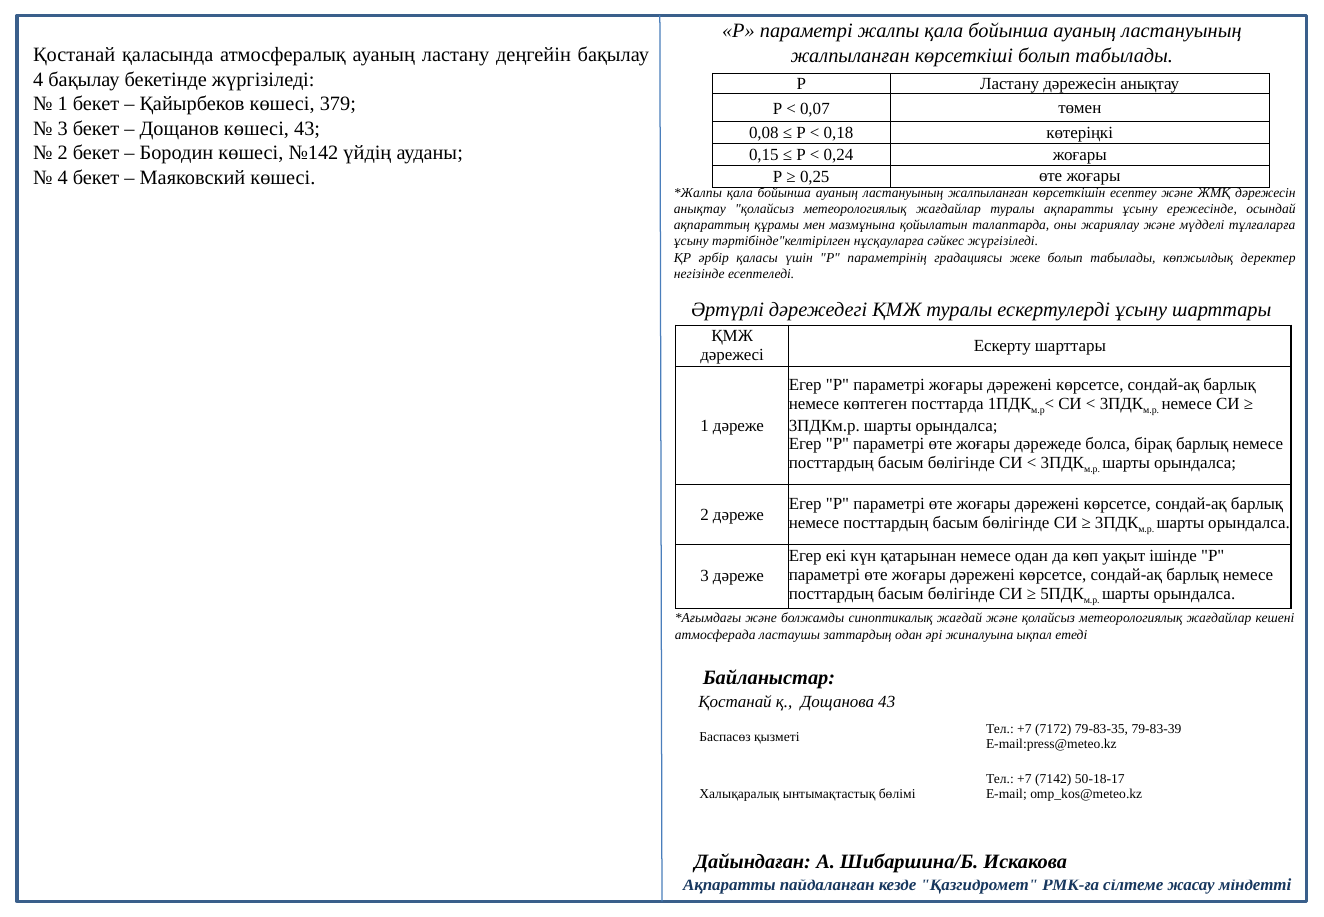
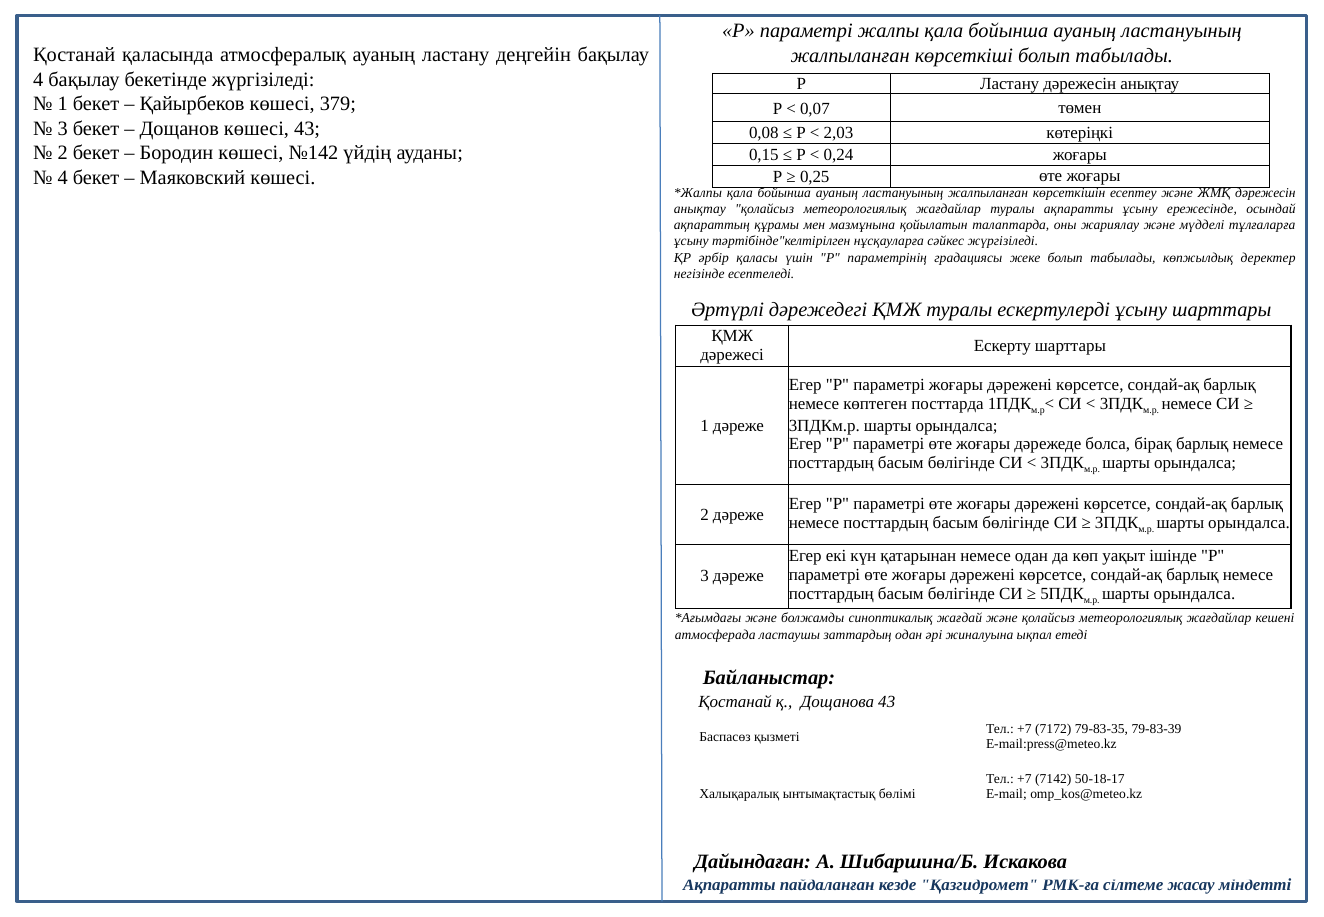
0,18: 0,18 -> 2,03
